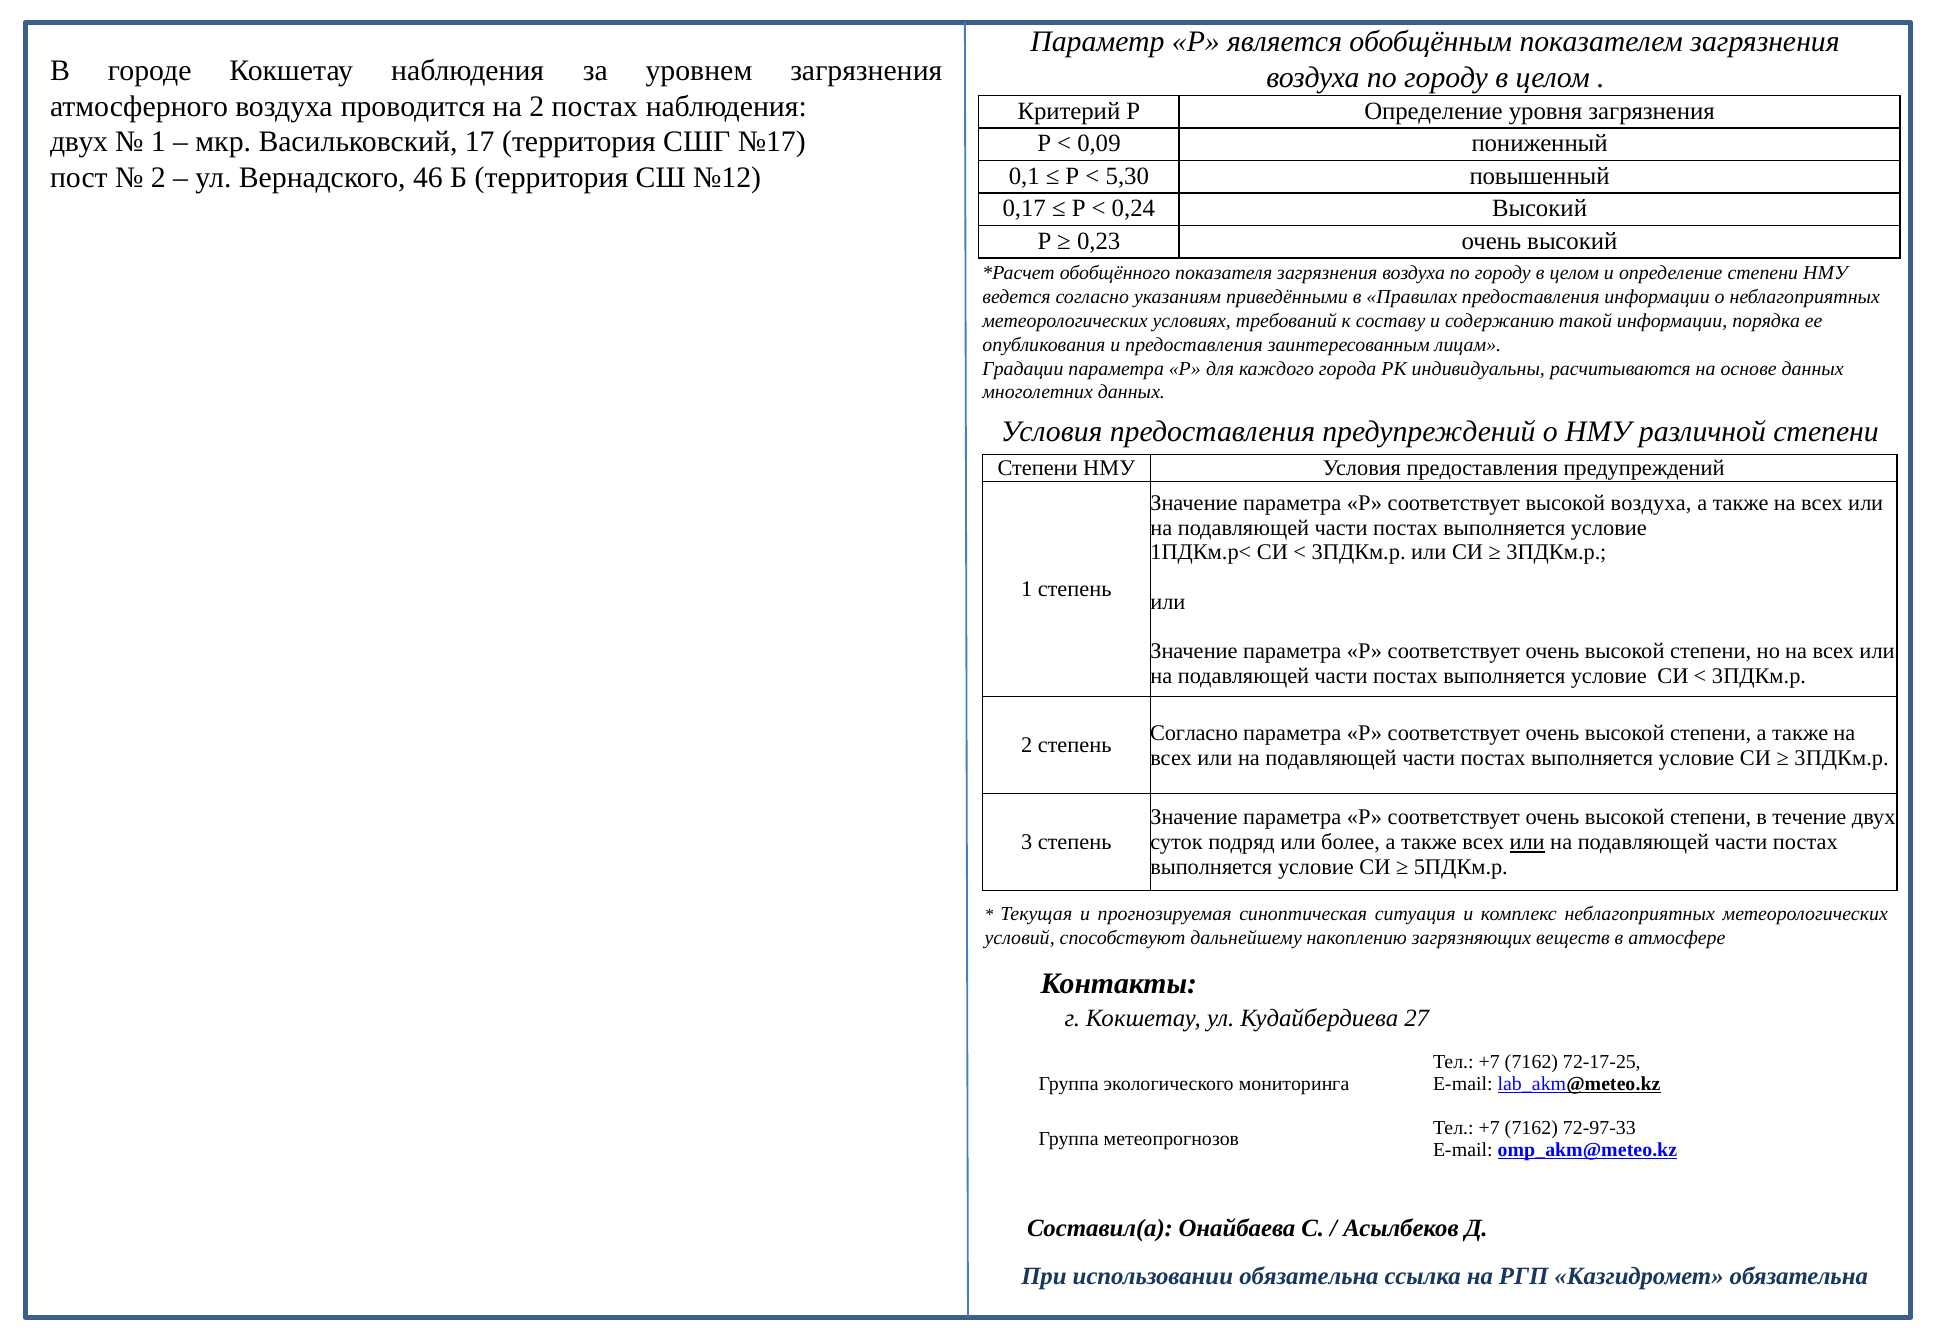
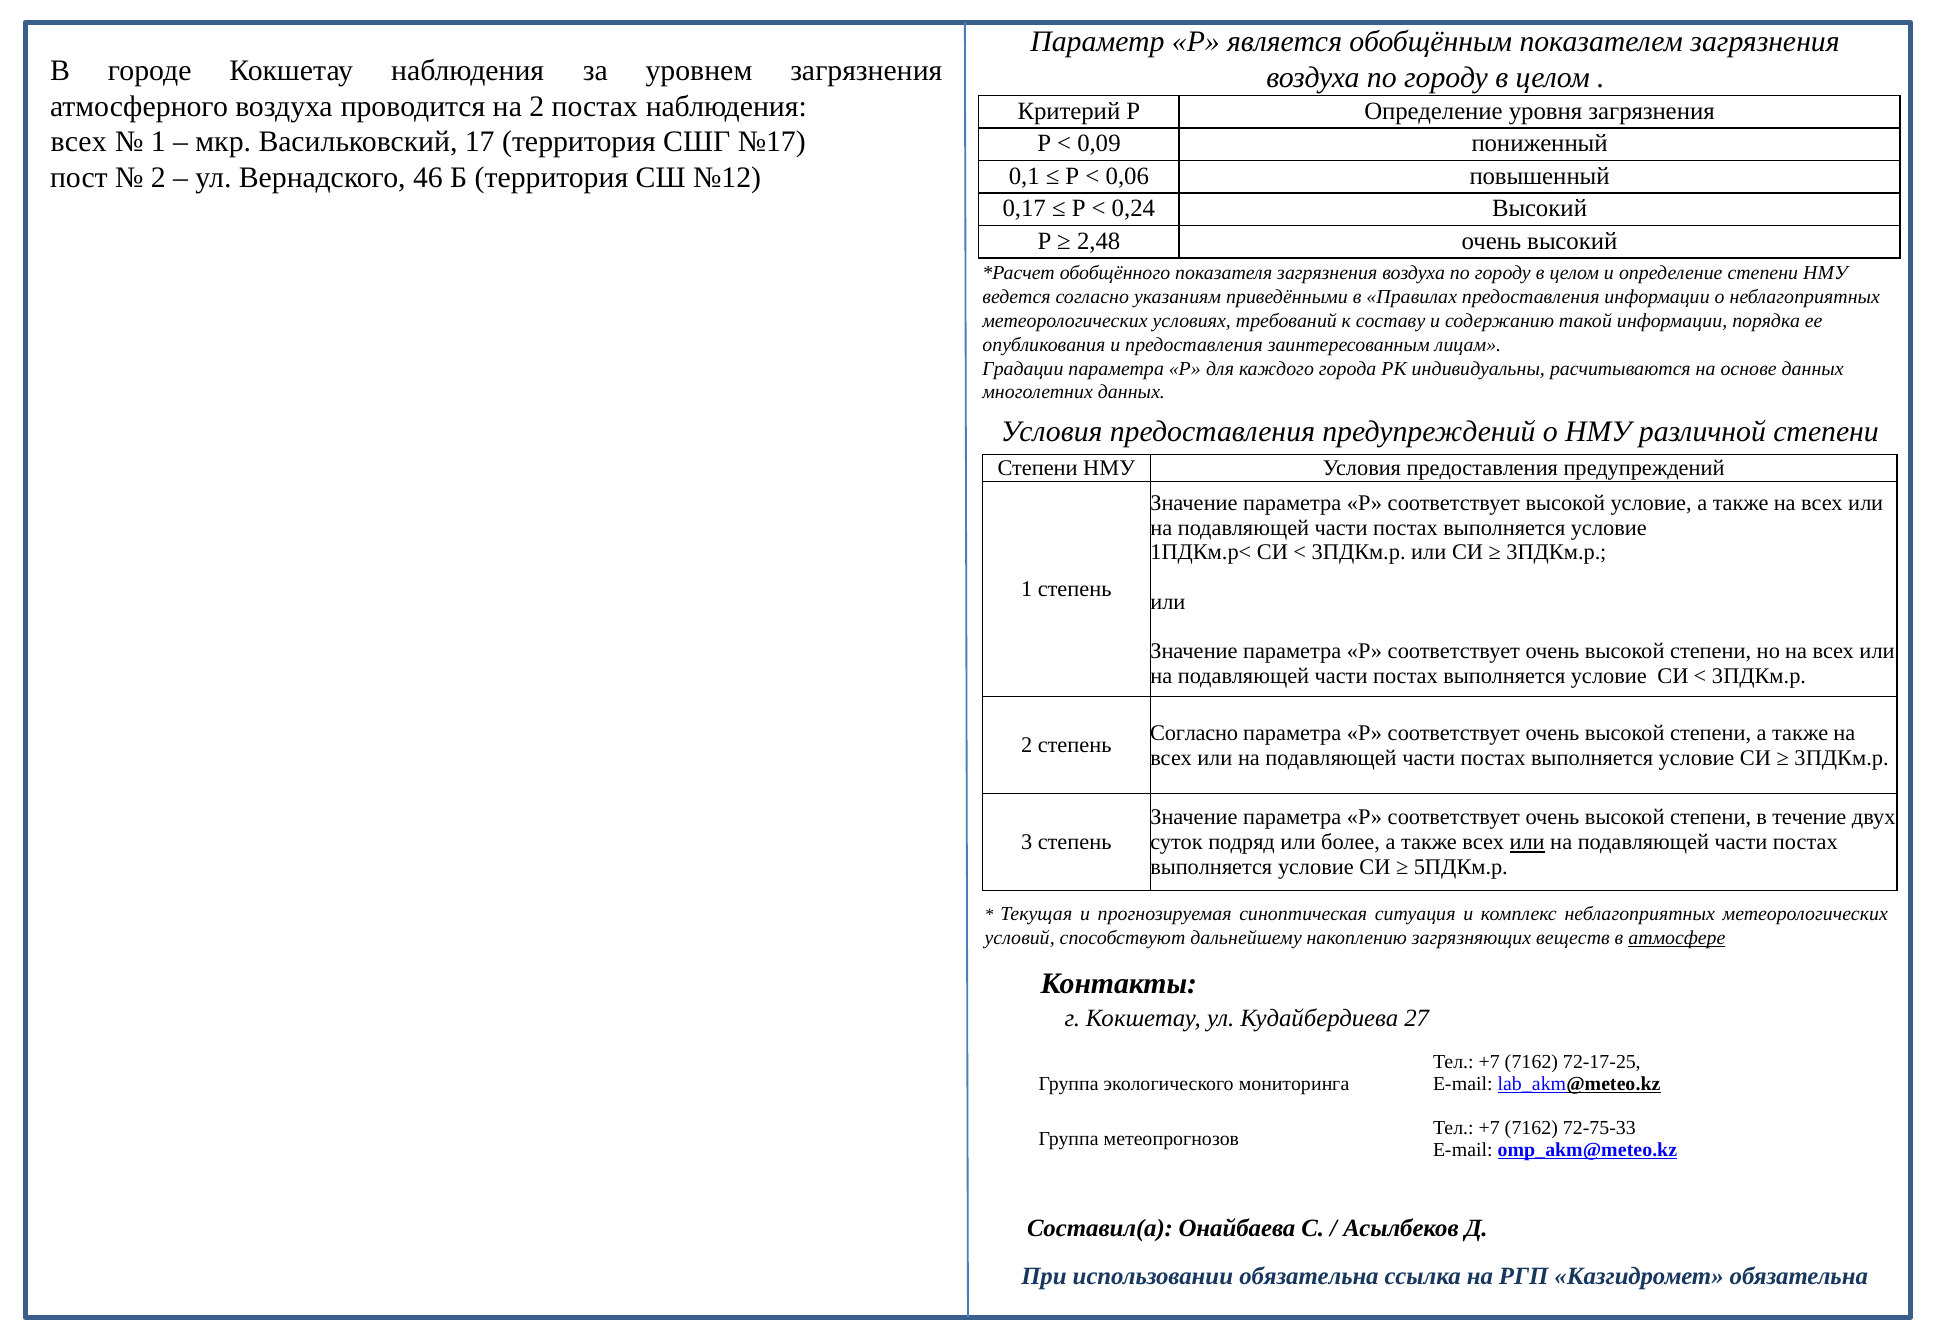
двух at (79, 142): двух -> всех
5,30: 5,30 -> 0,06
0,23: 0,23 -> 2,48
высокой воздуха: воздуха -> условие
атмосфере underline: none -> present
72-97-33: 72-97-33 -> 72-75-33
